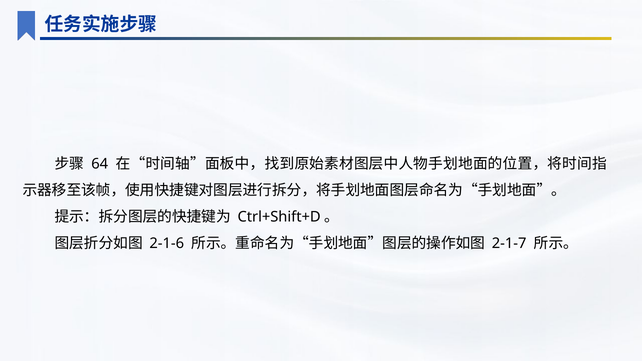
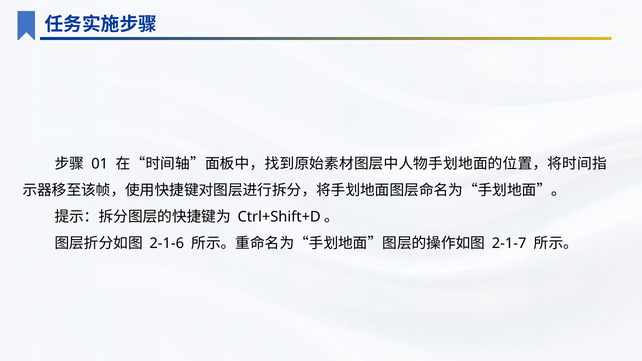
64: 64 -> 01
